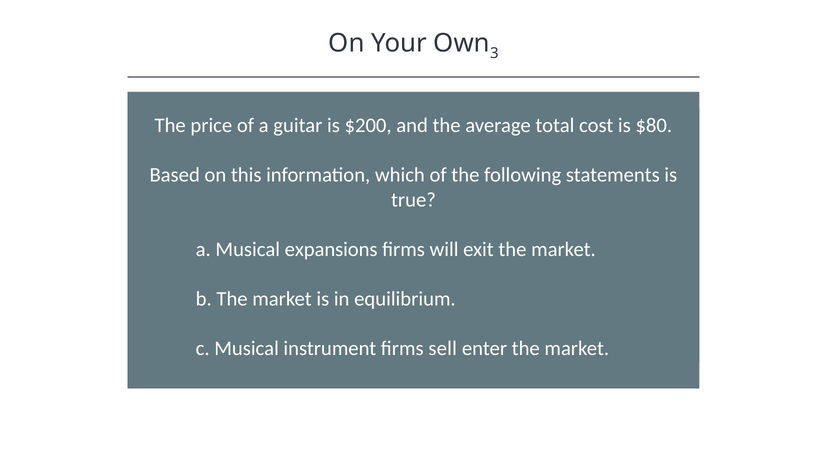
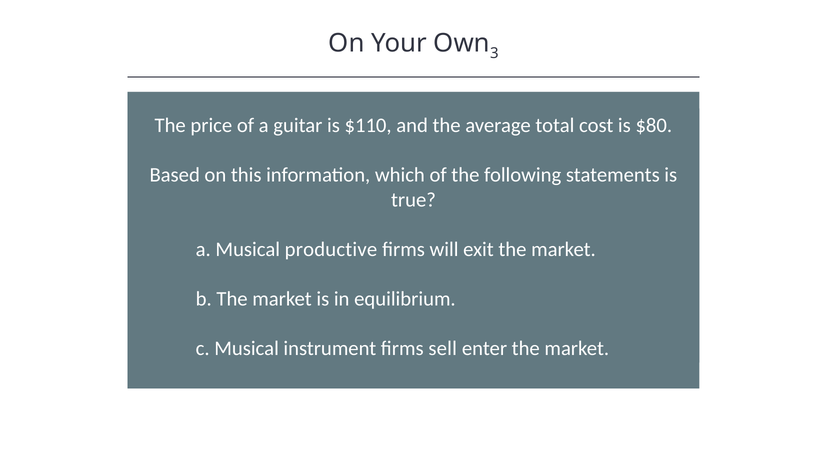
$200: $200 -> $110
expansions: expansions -> productive
